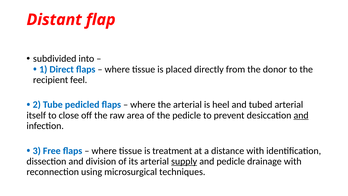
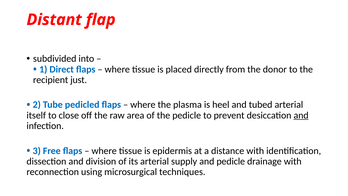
feel: feel -> just
the arterial: arterial -> plasma
treatment: treatment -> epidermis
supply underline: present -> none
